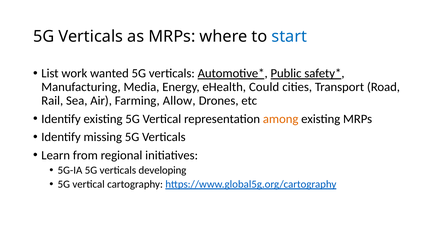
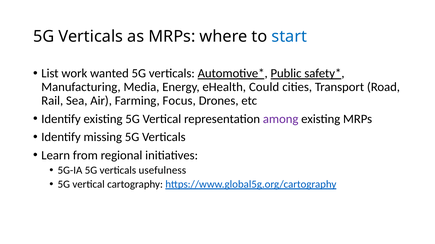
Allow: Allow -> Focus
among colour: orange -> purple
developing: developing -> usefulness
